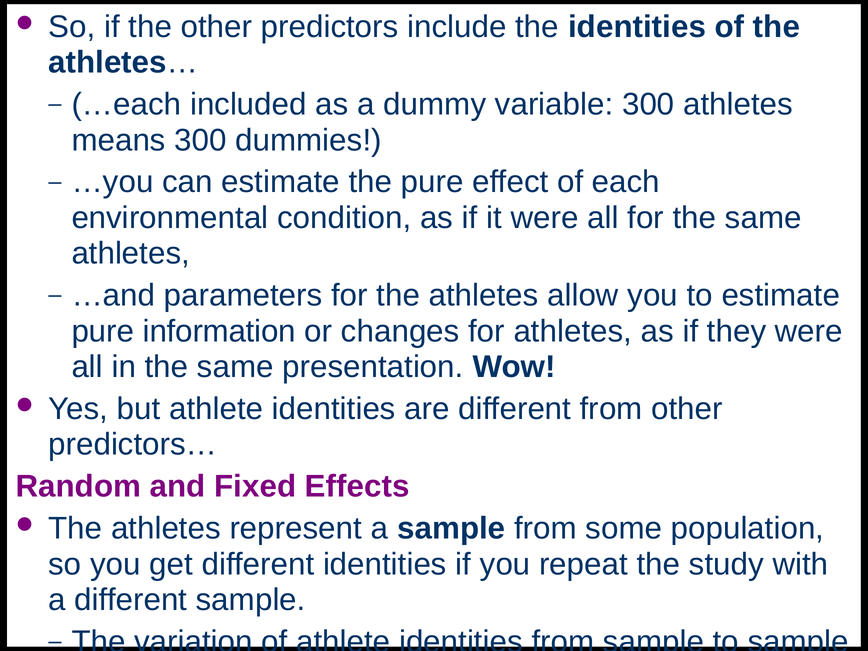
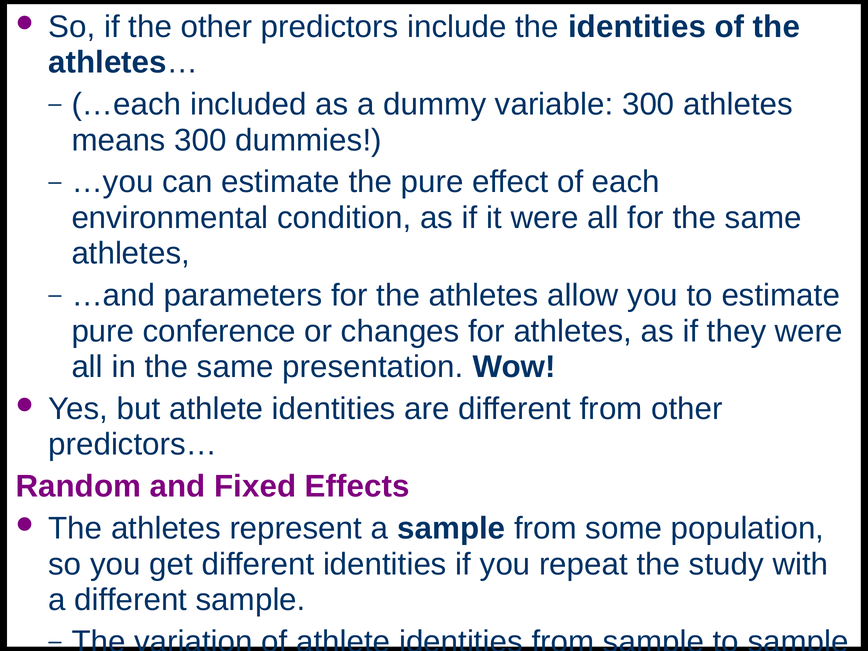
information: information -> conference
